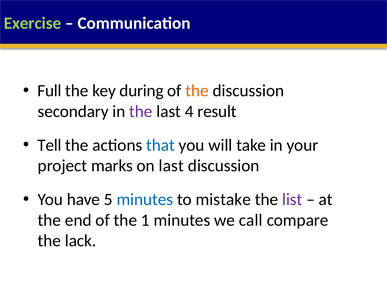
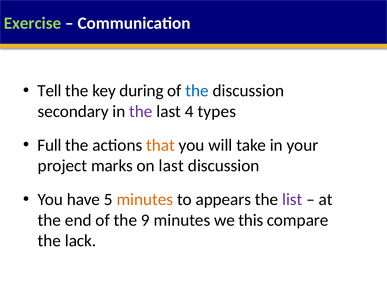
Full: Full -> Tell
the at (197, 91) colour: orange -> blue
result: result -> types
Tell: Tell -> Full
that colour: blue -> orange
minutes at (145, 200) colour: blue -> orange
mistake: mistake -> appears
1: 1 -> 9
call: call -> this
